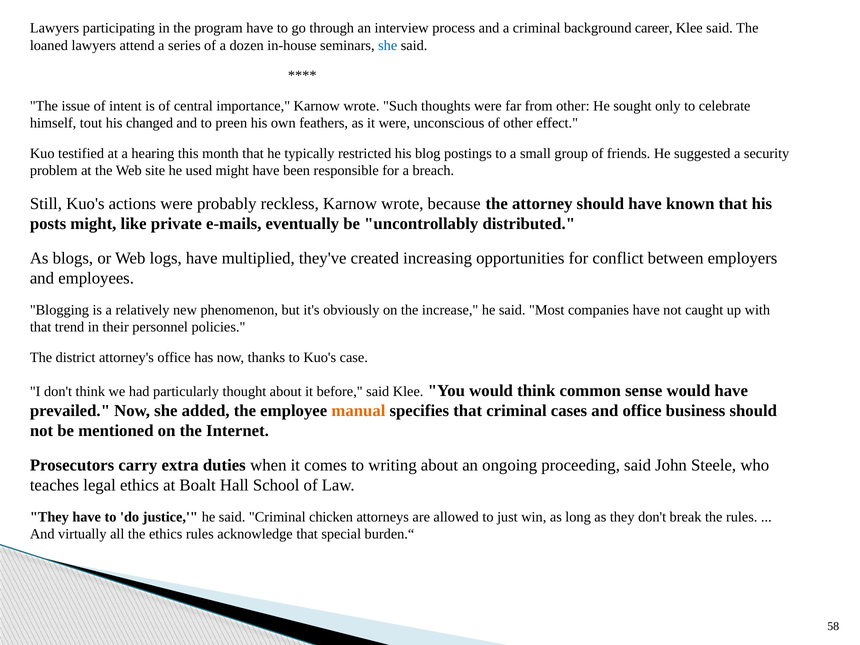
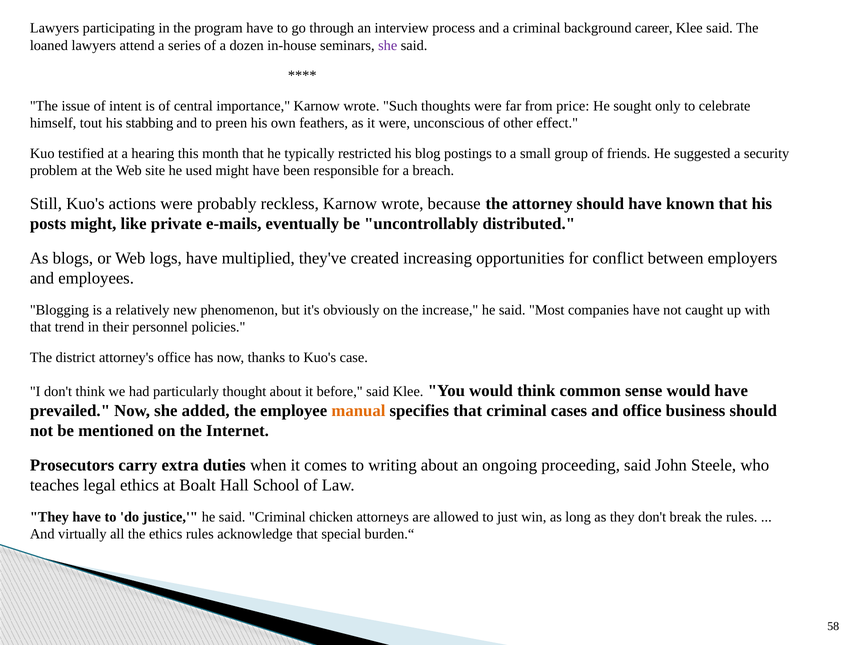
she at (388, 45) colour: blue -> purple
from other: other -> price
changed: changed -> stabbing
